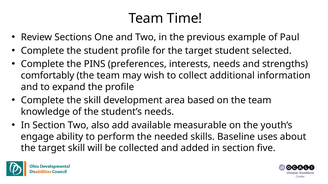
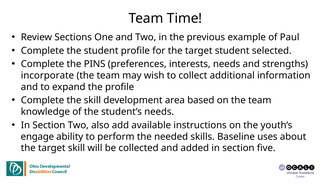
comfortably: comfortably -> incorporate
measurable: measurable -> instructions
